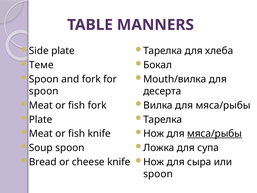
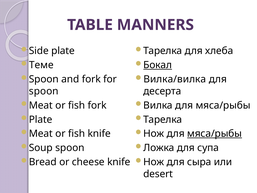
Бокал underline: none -> present
Mouth/вилка: Mouth/вилка -> Вилка/вилка
spoon at (158, 174): spoon -> desert
